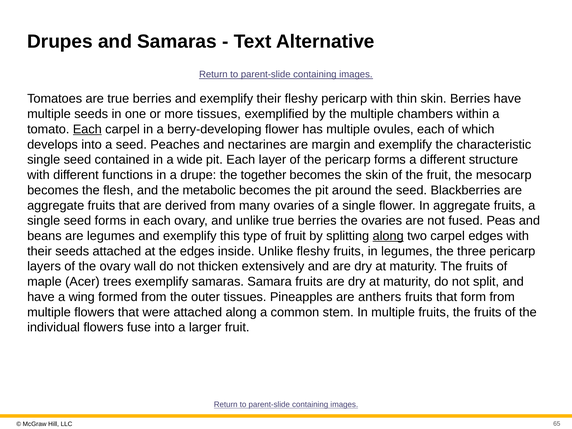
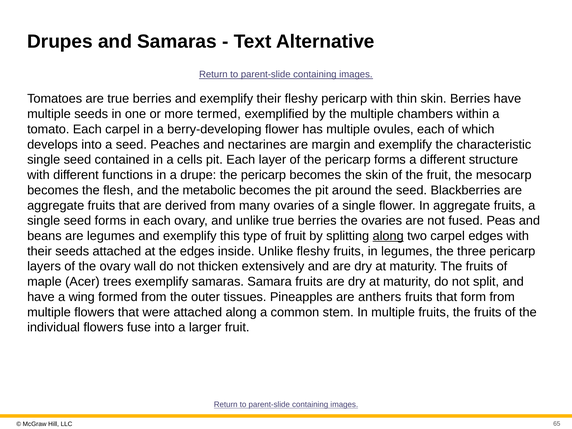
more tissues: tissues -> termed
Each at (87, 129) underline: present -> none
wide: wide -> cells
drupe the together: together -> pericarp
